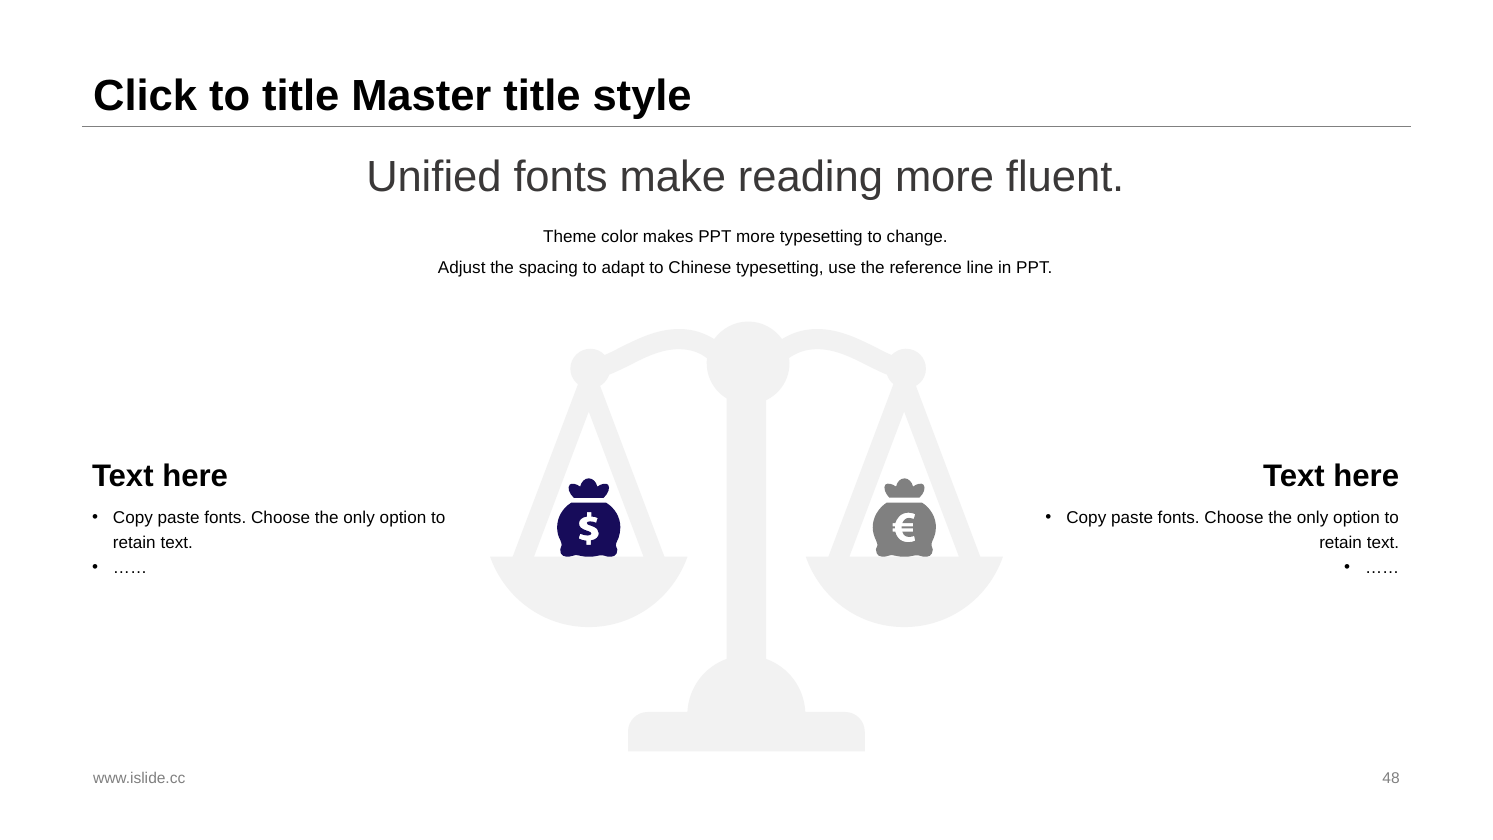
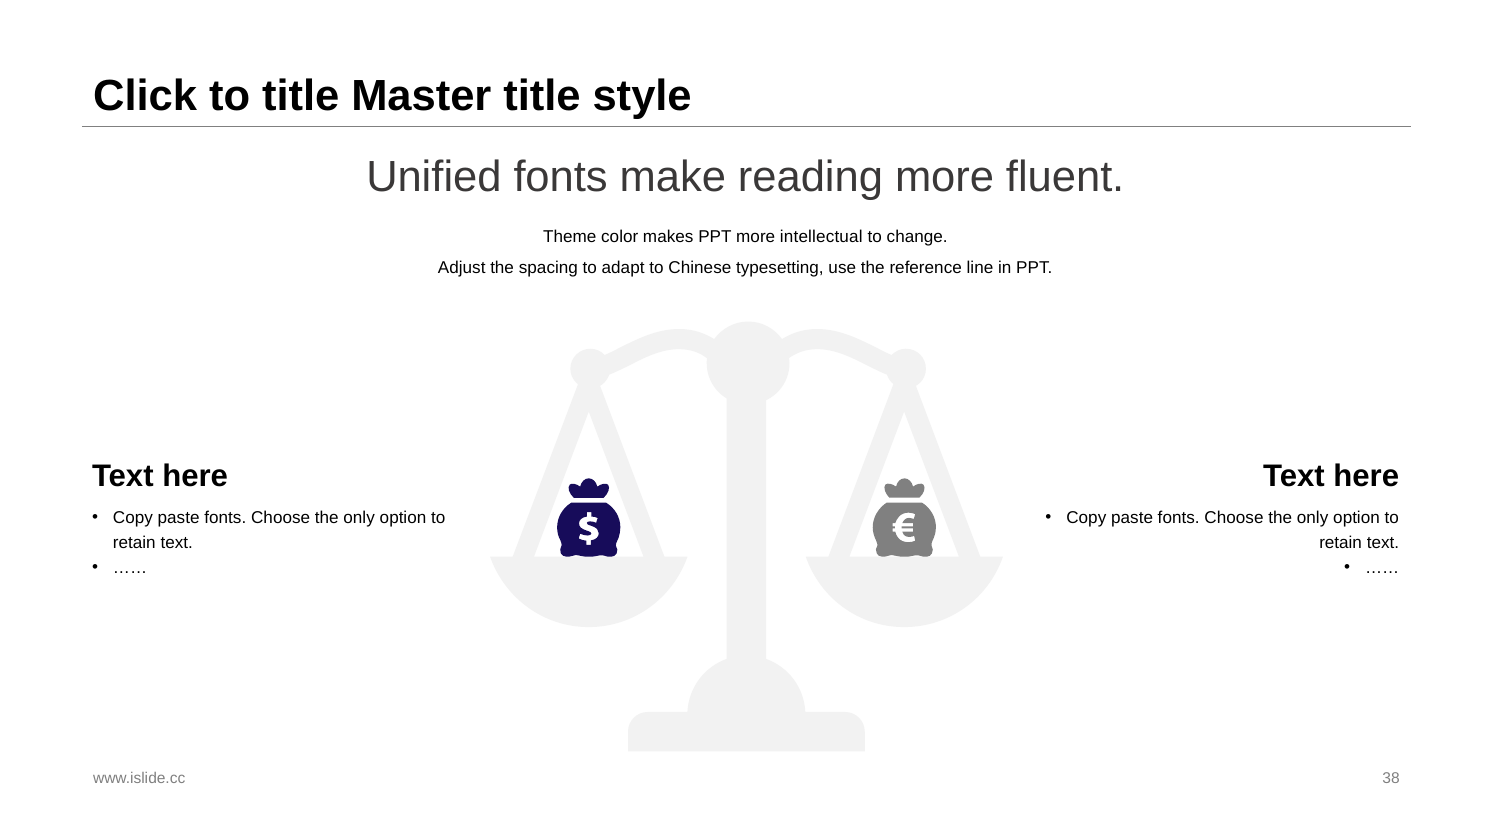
more typesetting: typesetting -> intellectual
48: 48 -> 38
